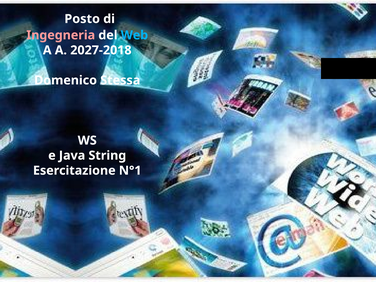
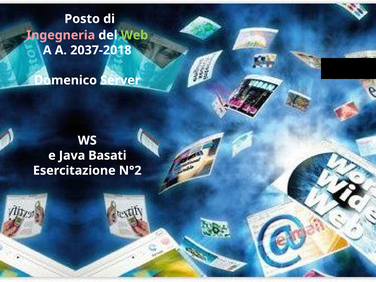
Web colour: light blue -> light green
2027-2018: 2027-2018 -> 2037-2018
Stessa: Stessa -> Server
String: String -> Basati
N°1: N°1 -> N°2
